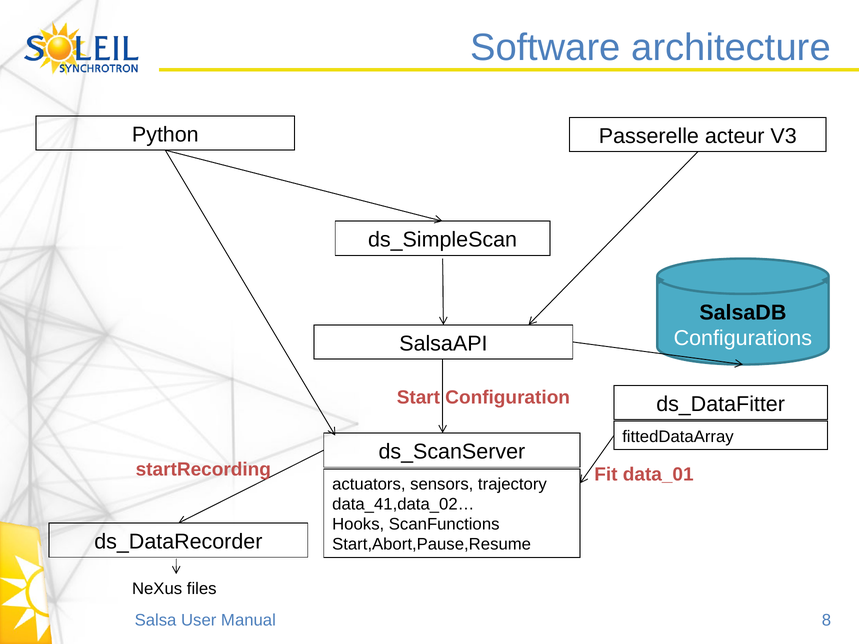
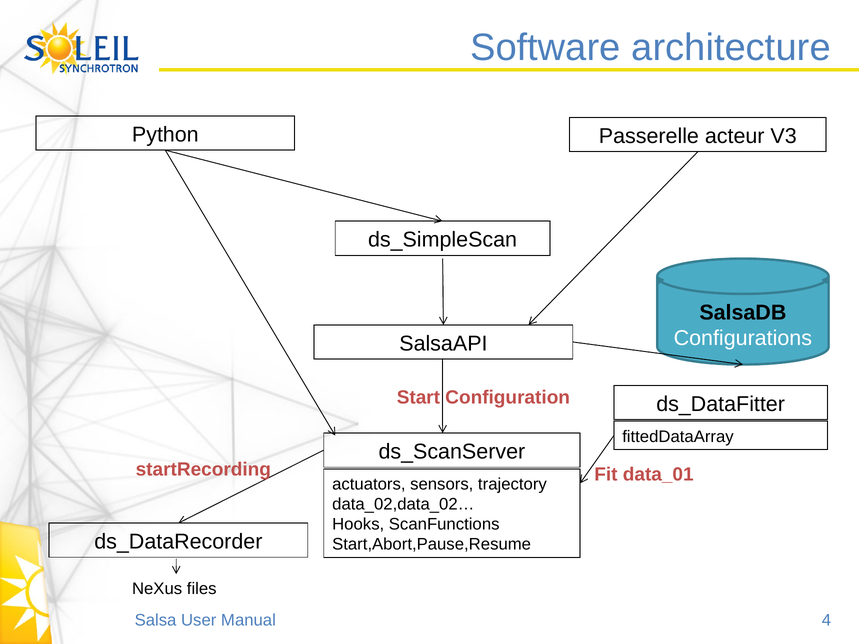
data_41,data_02…: data_41,data_02… -> data_02,data_02…
8: 8 -> 4
